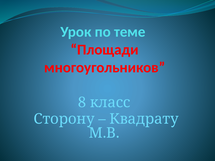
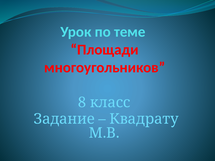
Сторону: Сторону -> Задание
